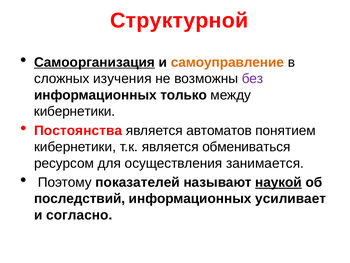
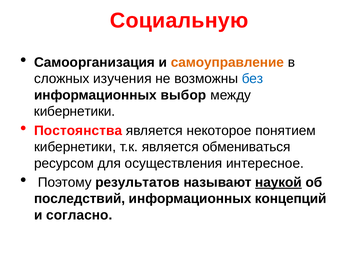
Структурной: Структурной -> Социальную
Самоорганизация underline: present -> none
без colour: purple -> blue
только: только -> выбор
автоматов: автоматов -> некоторое
занимается: занимается -> интересное
показателей: показателей -> результатов
усиливает: усиливает -> концепций
